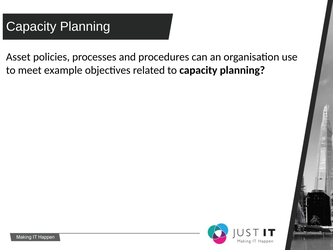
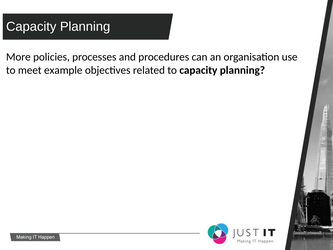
Asset: Asset -> More
